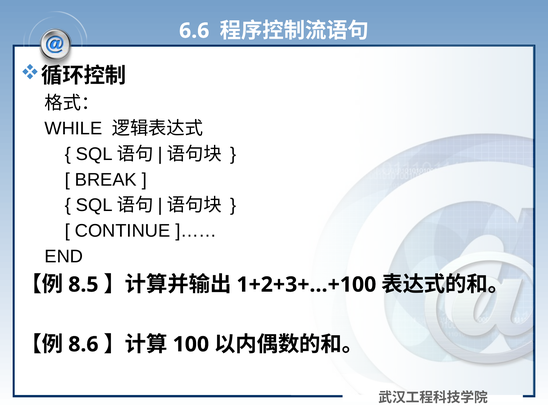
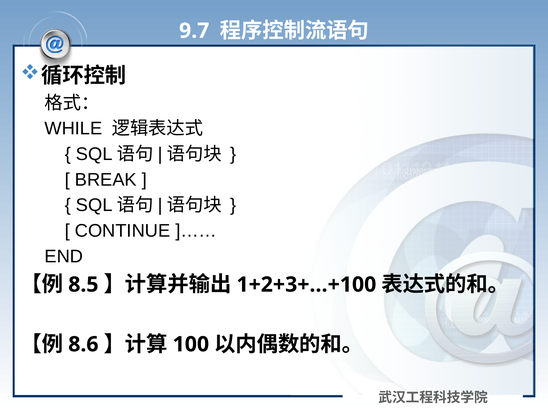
6.6: 6.6 -> 9.7
